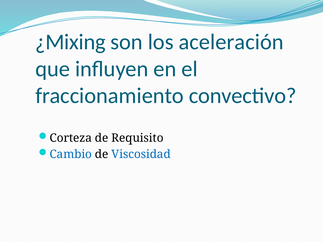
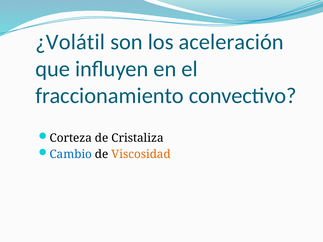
¿Mixing: ¿Mixing -> ¿Volátil
Requisito: Requisito -> Cristaliza
Viscosidad colour: blue -> orange
